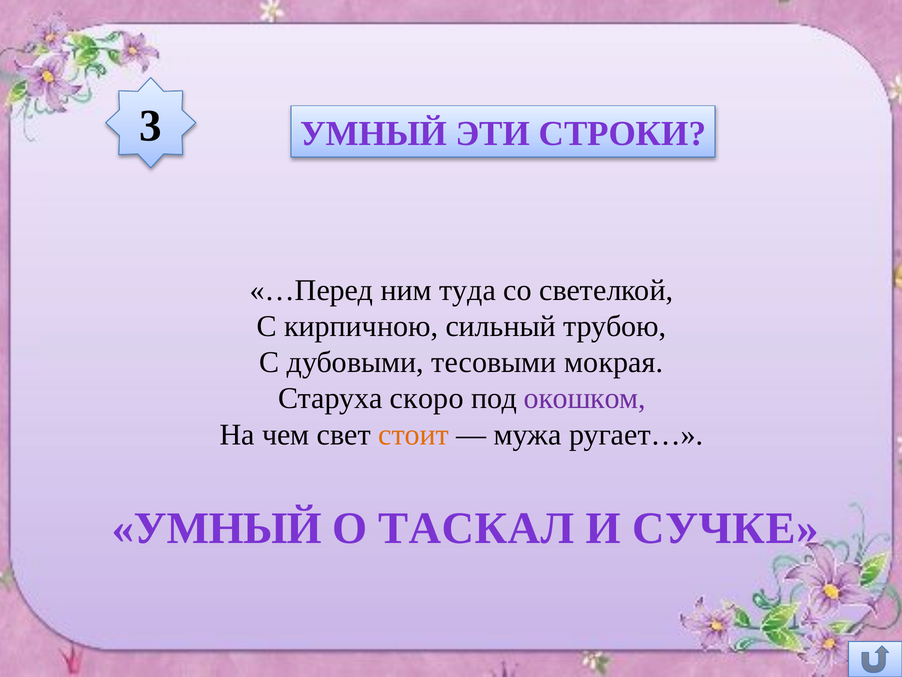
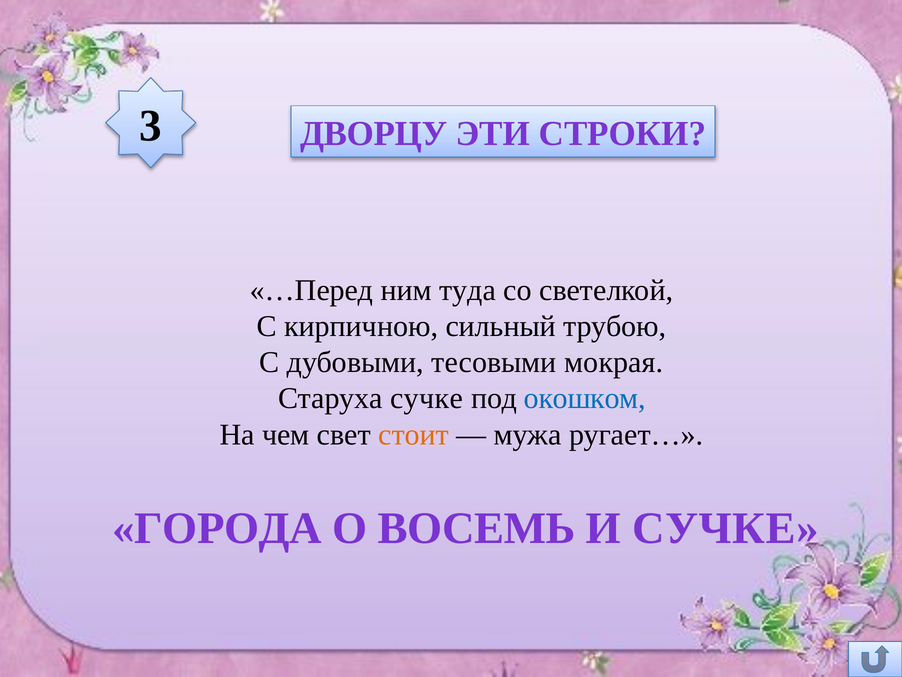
3 УМНЫЙ: УМНЫЙ -> ДВОРЦУ
Старуха скоро: скоро -> сучке
окошком colour: purple -> blue
УМНЫЙ at (217, 528): УМНЫЙ -> ГОРОДА
ТАСКАЛ: ТАСКАЛ -> ВОСЕМЬ
